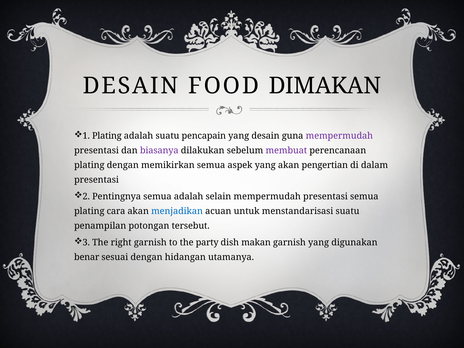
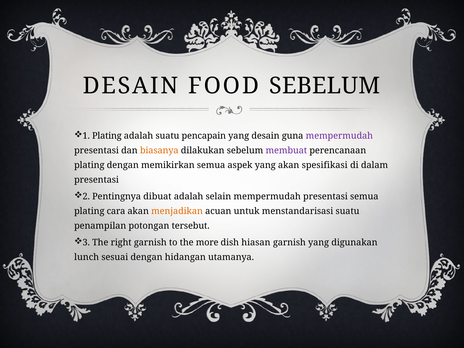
FOOD DIMAKAN: DIMAKAN -> SEBELUM
biasanya colour: purple -> orange
pengertian: pengertian -> spesifikasi
Pentingnya semua: semua -> dibuat
menjadikan colour: blue -> orange
party: party -> more
makan: makan -> hiasan
benar: benar -> lunch
